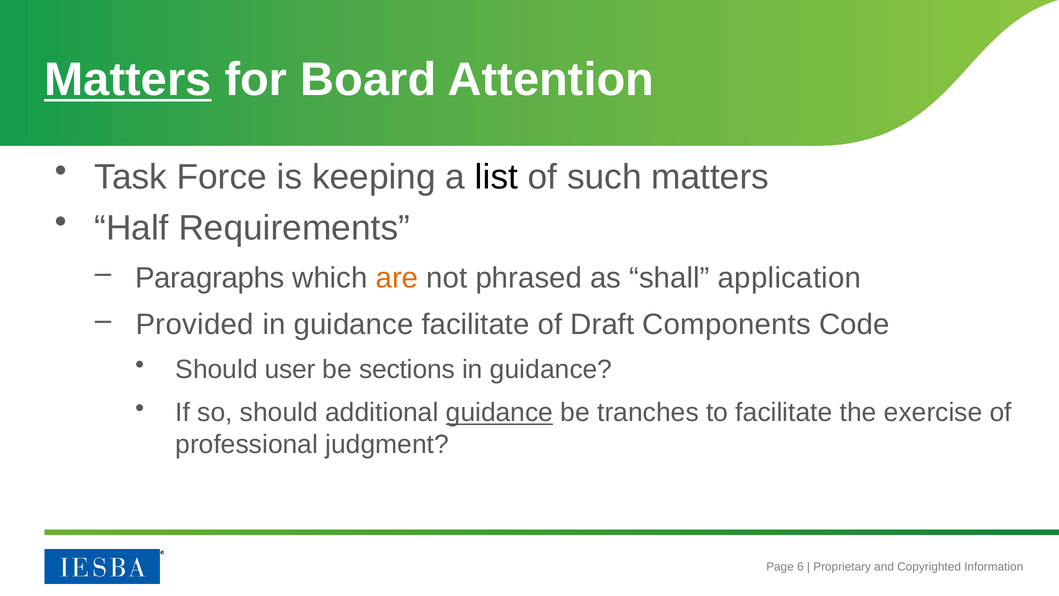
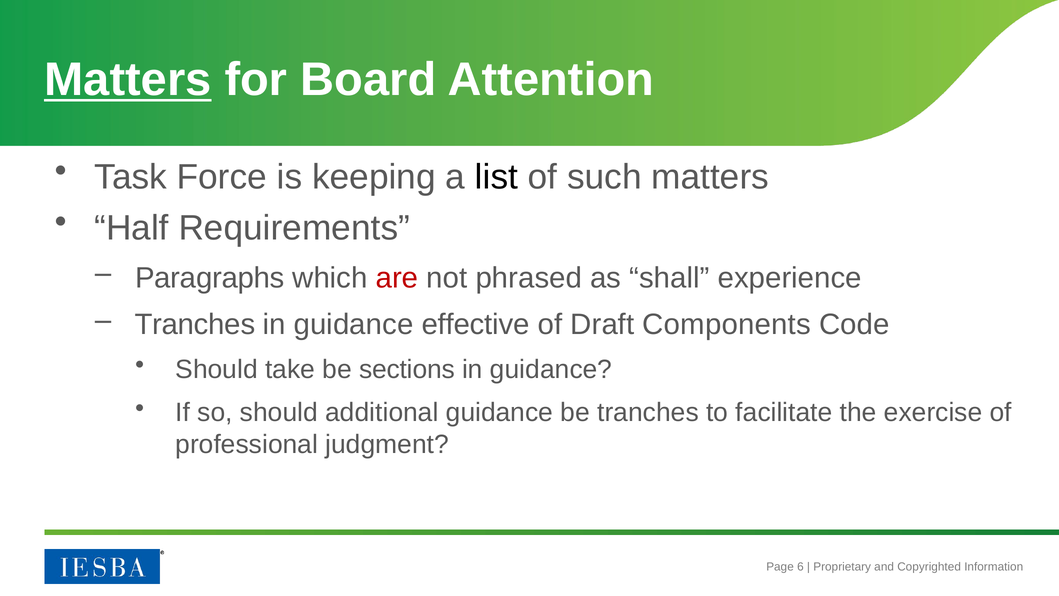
are colour: orange -> red
application: application -> experience
Provided at (195, 325): Provided -> Tranches
guidance facilitate: facilitate -> effective
user: user -> take
guidance at (499, 412) underline: present -> none
